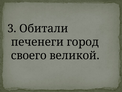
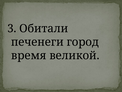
своего: своего -> время
